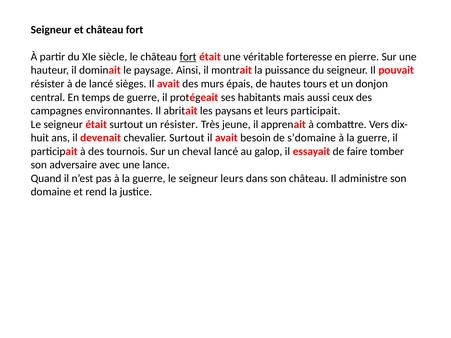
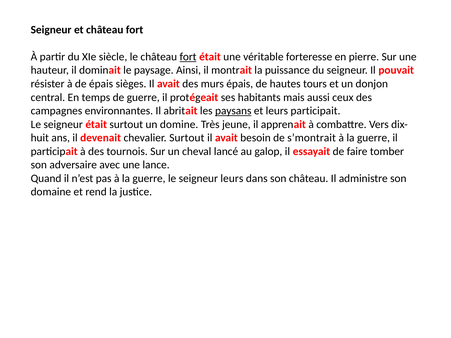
de lancé: lancé -> épais
paysans underline: none -> present
un résister: résister -> domine
s’domaine: s’domaine -> s’montrait
